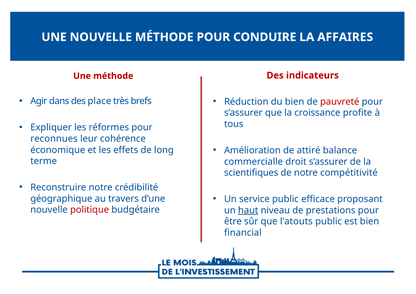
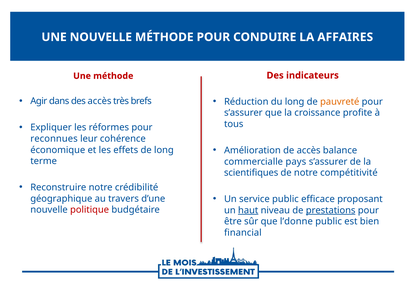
des place: place -> accès
du bien: bien -> long
pauvreté colour: red -> orange
de attiré: attiré -> accès
droit: droit -> pays
prestations underline: none -> present
l’atouts: l’atouts -> l’donne
